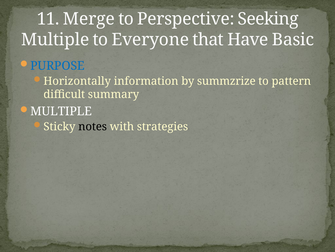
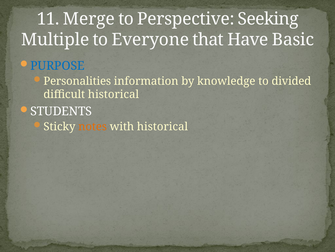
Horizontally: Horizontally -> Personalities
summzrize: summzrize -> knowledge
pattern: pattern -> divided
difficult summary: summary -> historical
MULTIPLE at (61, 111): MULTIPLE -> STUDENTS
notes colour: black -> orange
with strategies: strategies -> historical
